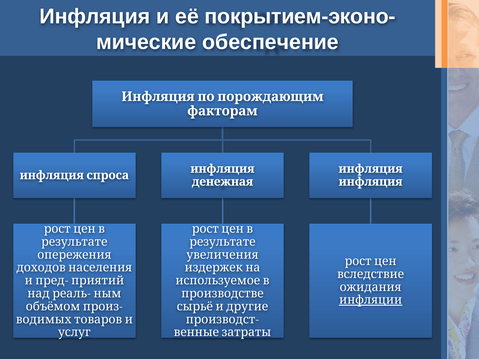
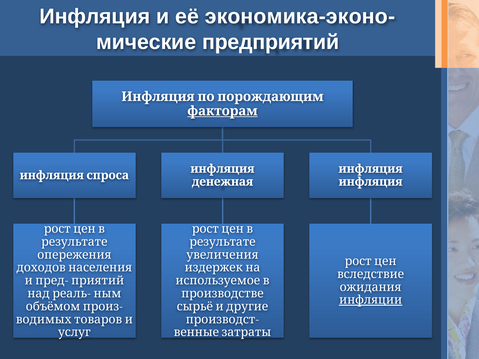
покрытием-эконо-: покрытием-эконо- -> экономика-эконо-
обеспечение: обеспечение -> предприятий
факторам underline: none -> present
